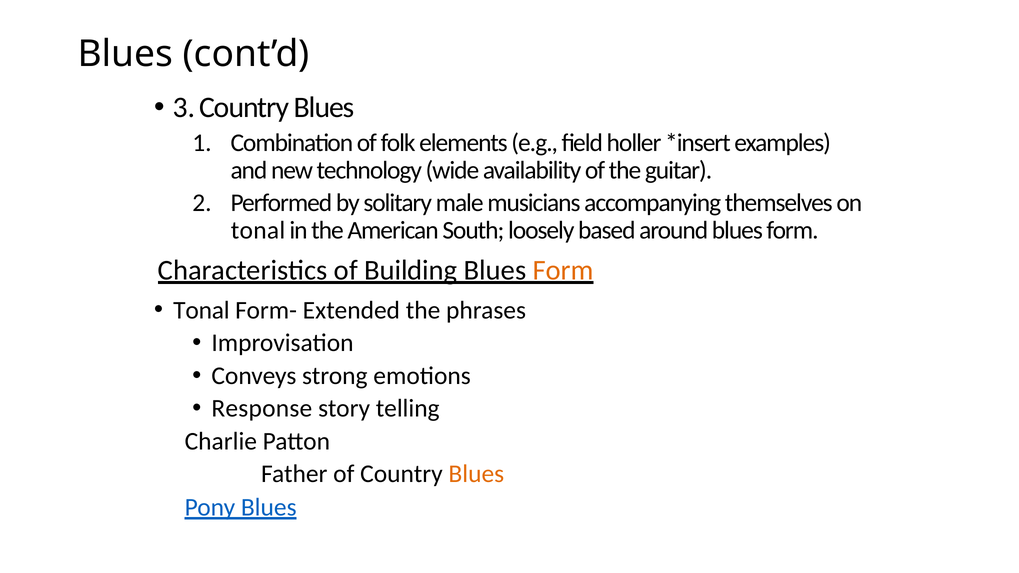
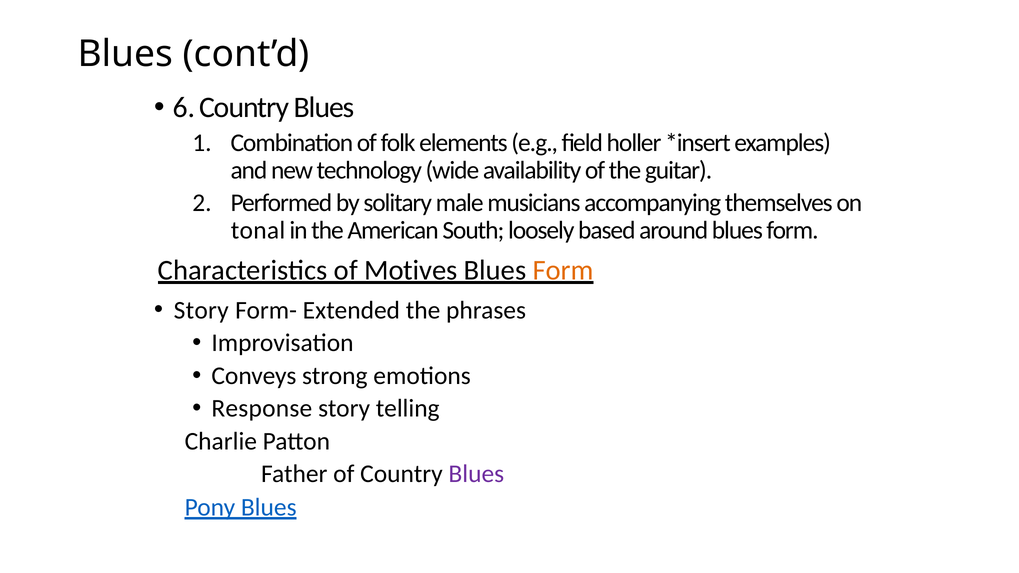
3: 3 -> 6
Building: Building -> Motives
Tonal at (201, 310): Tonal -> Story
Blues at (476, 474) colour: orange -> purple
